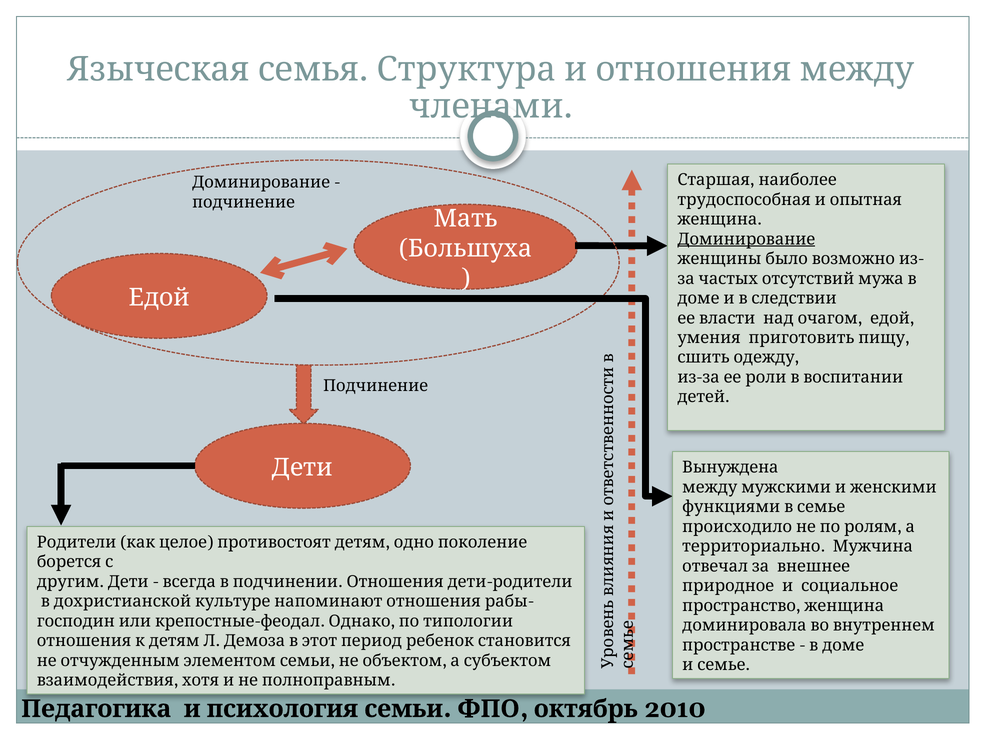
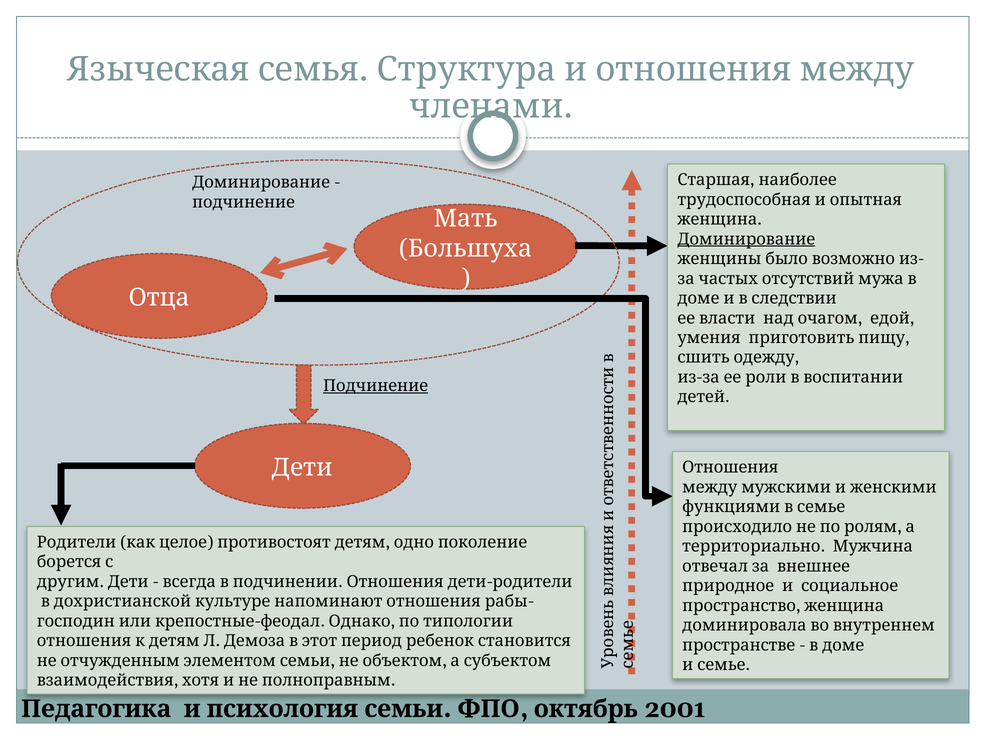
Едой at (159, 297): Едой -> Отца
Подчинение at (376, 386) underline: none -> present
Вынуждена: Вынуждена -> Отношения
2010: 2010 -> 2001
